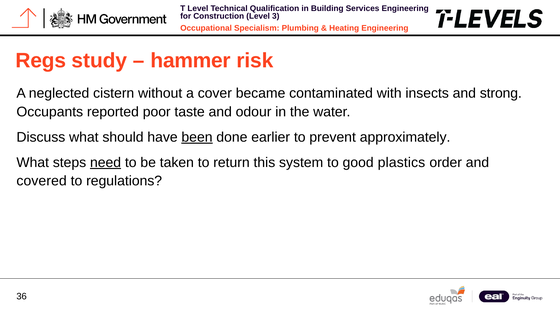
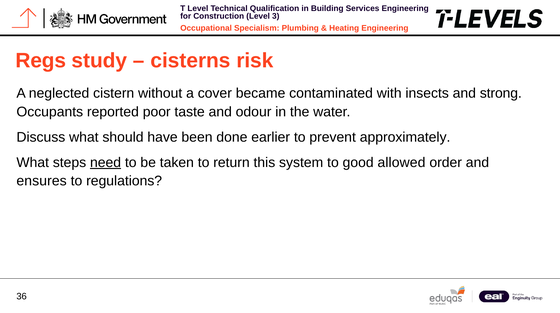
hammer: hammer -> cisterns
been underline: present -> none
plastics: plastics -> allowed
covered: covered -> ensures
